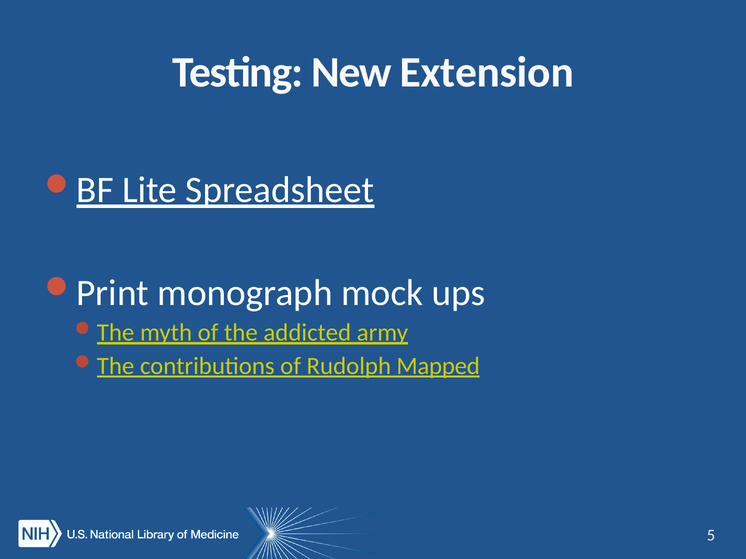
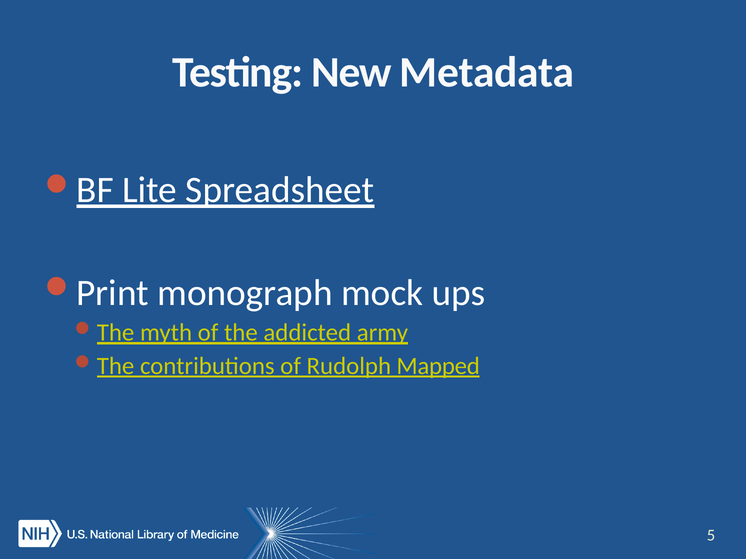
Extension: Extension -> Metadata
